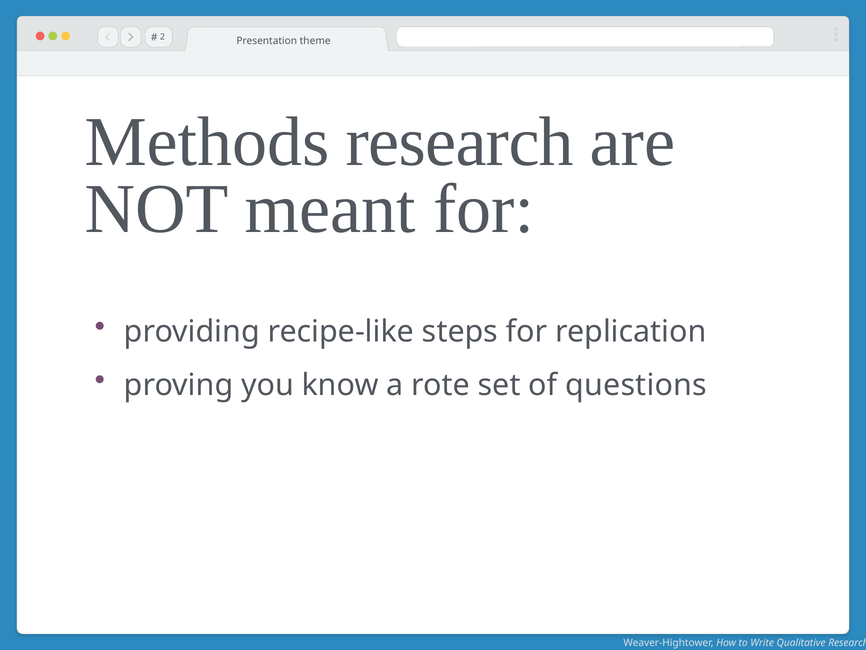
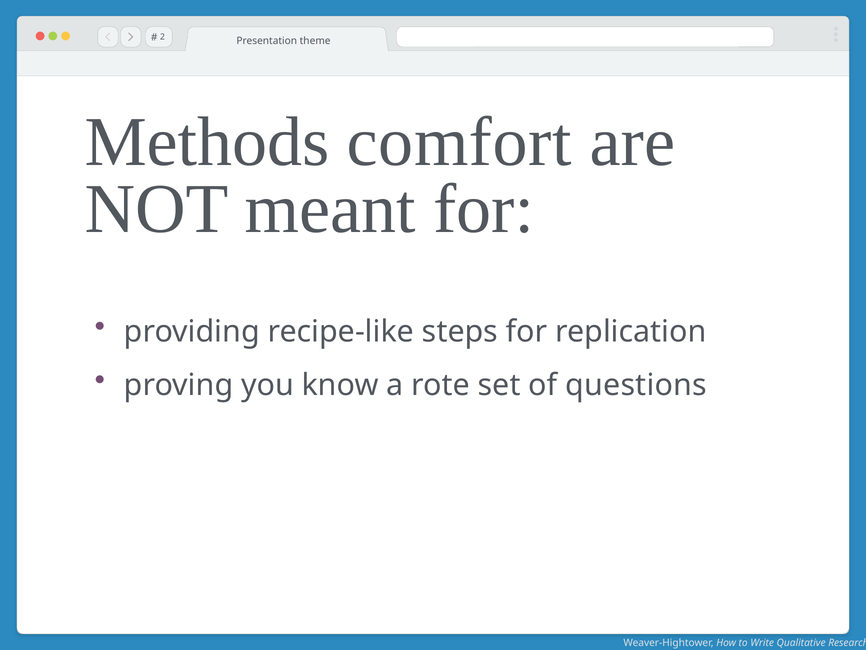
Methods research: research -> comfort
